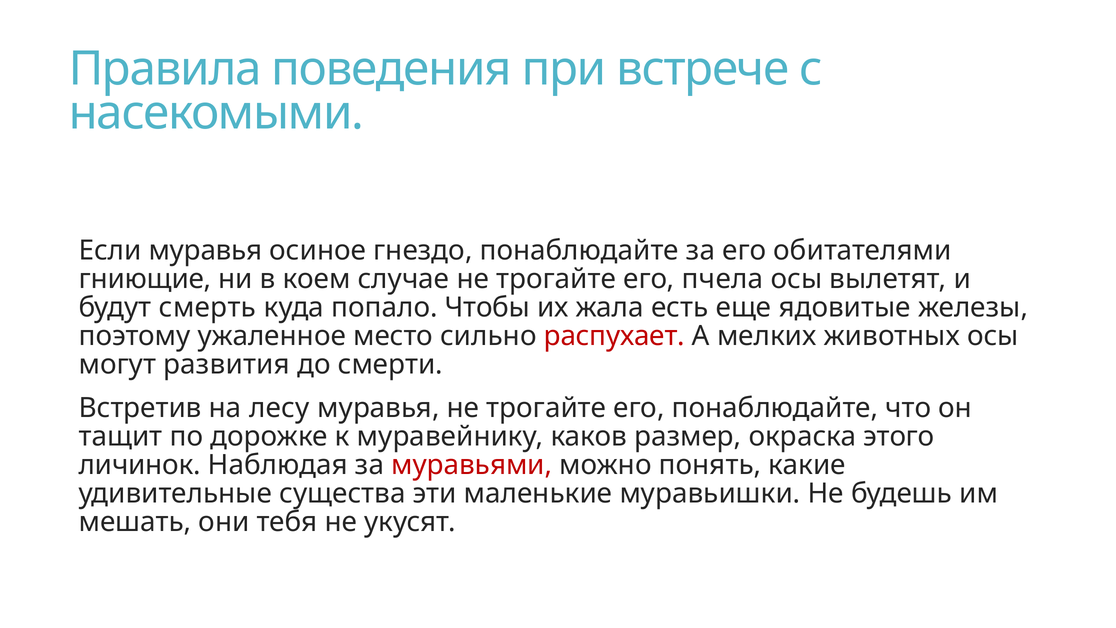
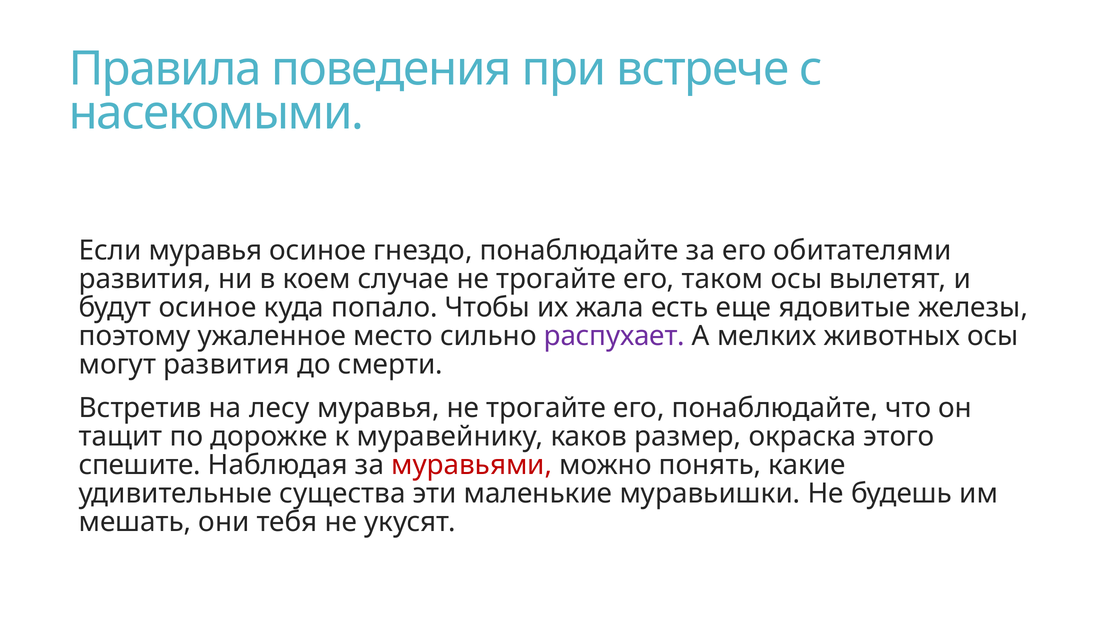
гниющие at (145, 279): гниющие -> развития
пчела: пчела -> таком
будут смерть: смерть -> осиное
распухает colour: red -> purple
личинок: личинок -> спешите
